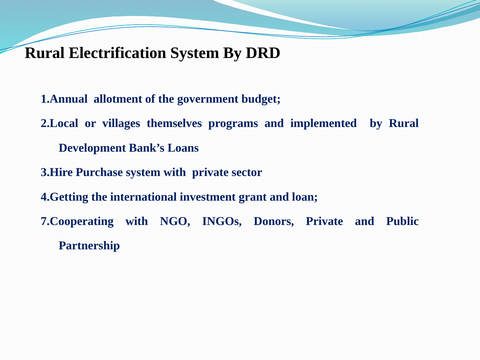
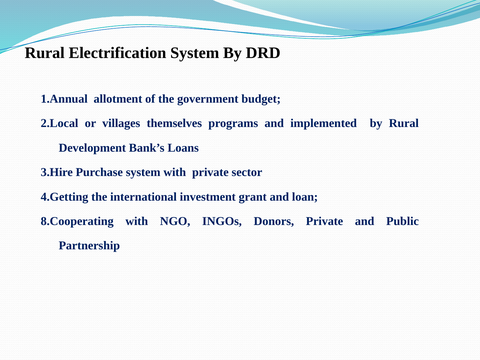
7.Cooperating: 7.Cooperating -> 8.Cooperating
